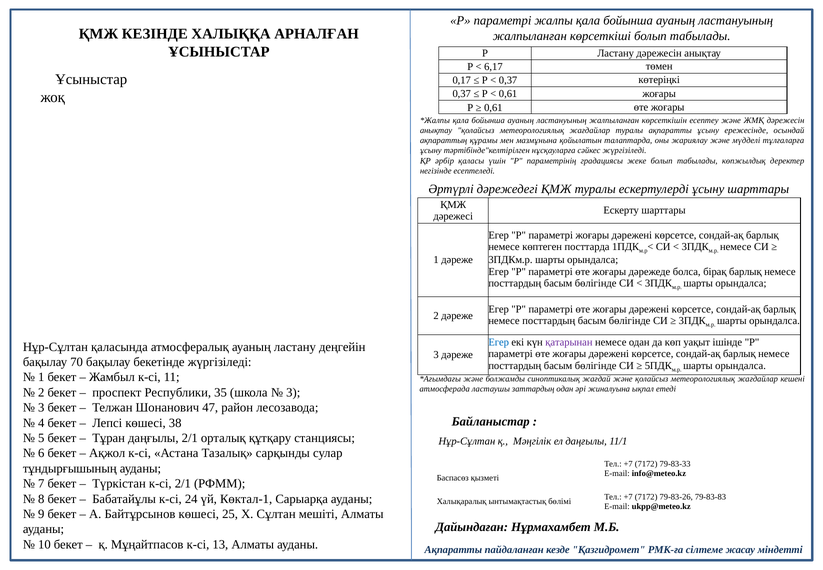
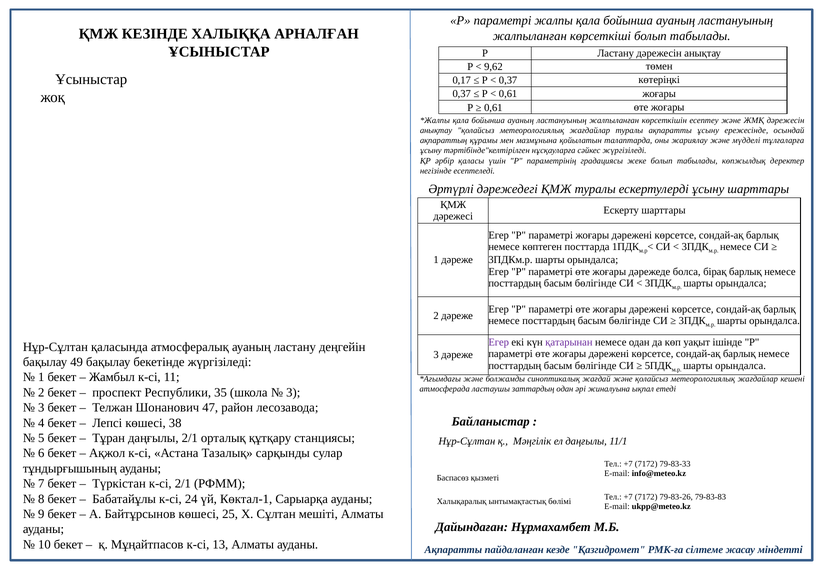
6,17: 6,17 -> 9,62
Егер at (499, 342) colour: blue -> purple
70: 70 -> 49
